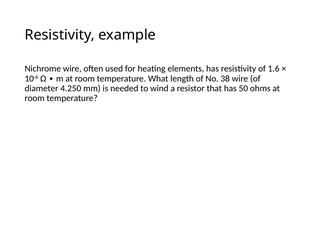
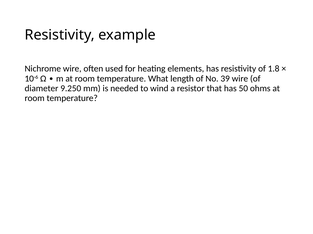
1.6: 1.6 -> 1.8
38: 38 -> 39
4.250: 4.250 -> 9.250
